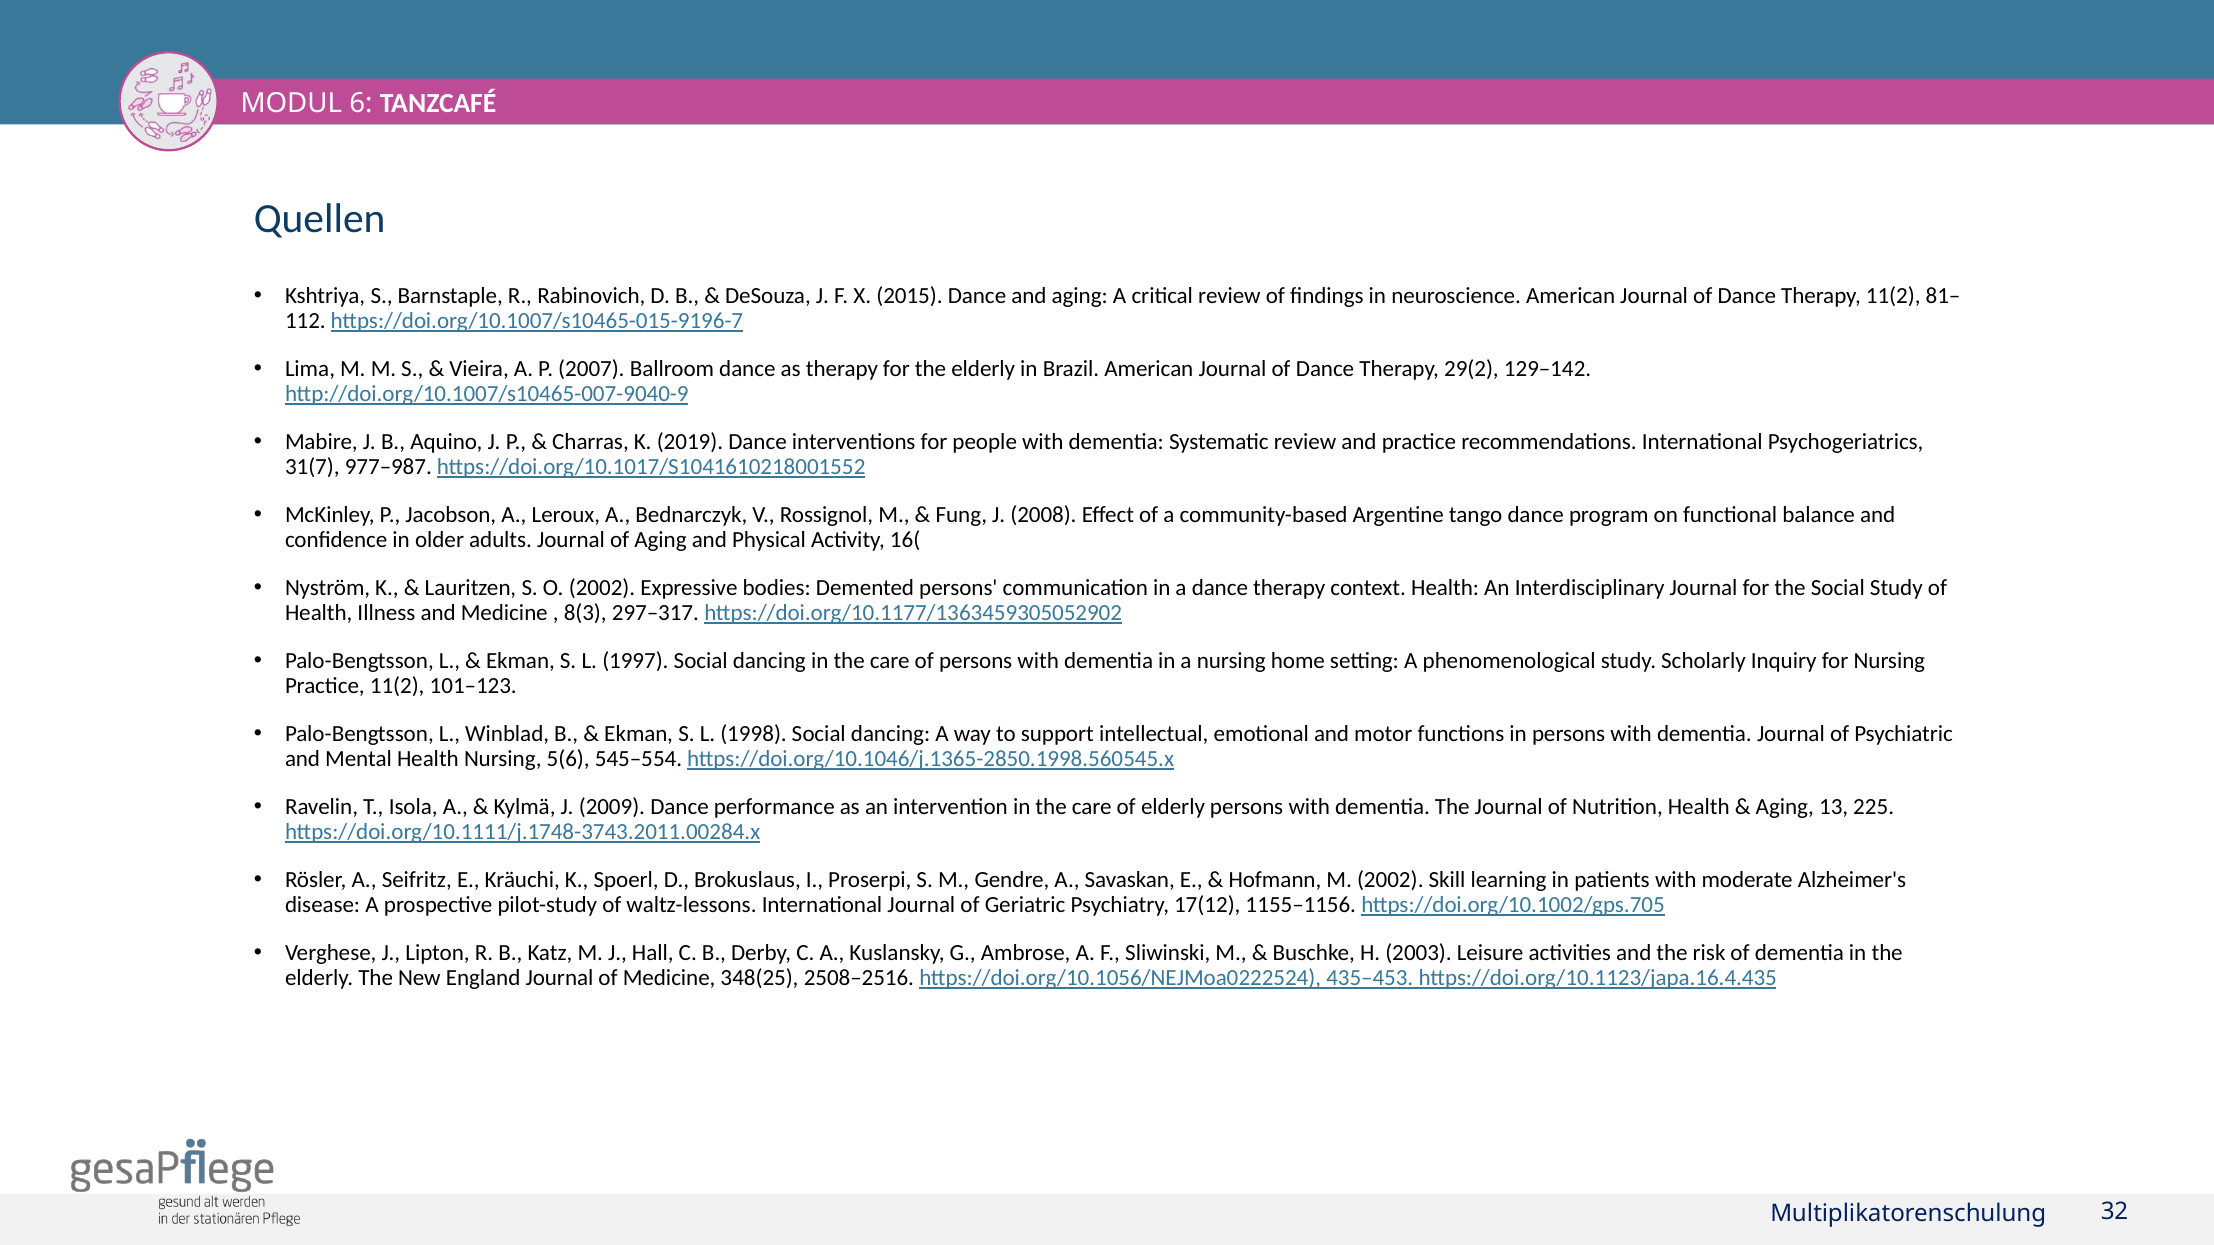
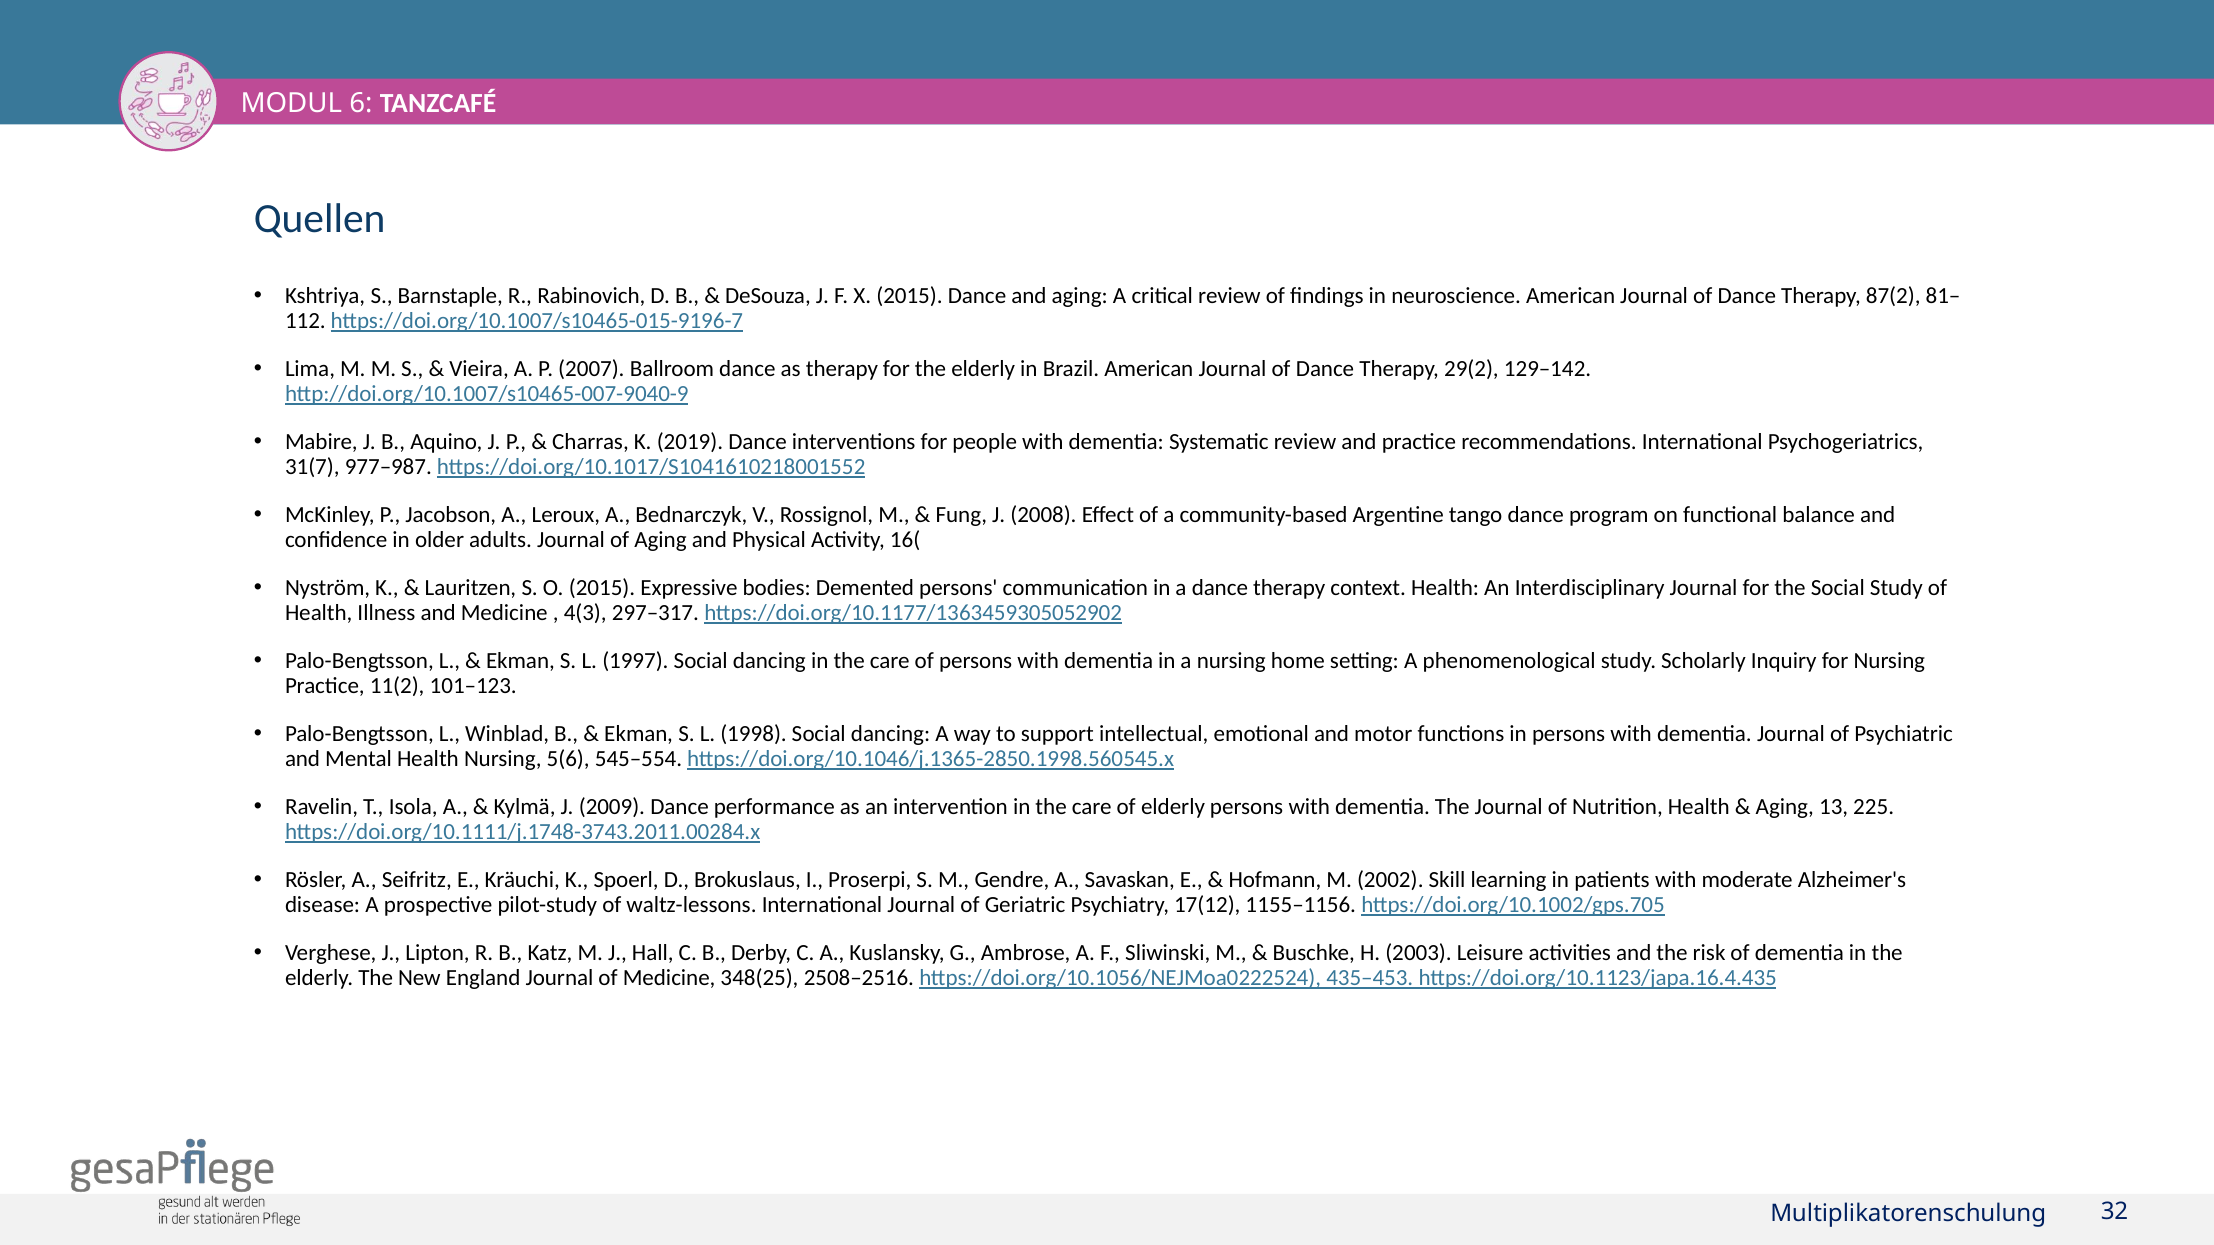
Therapy 11(2: 11(2 -> 87(2
O 2002: 2002 -> 2015
8(3: 8(3 -> 4(3
